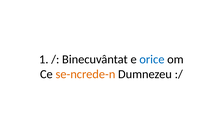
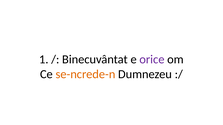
orice colour: blue -> purple
